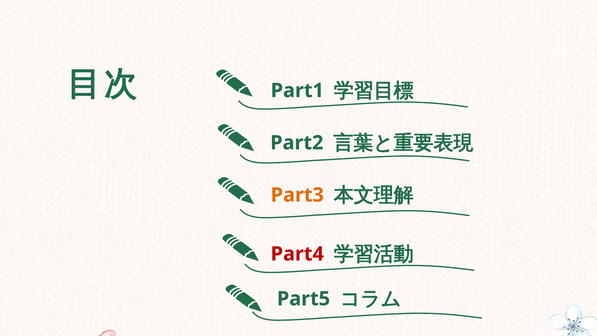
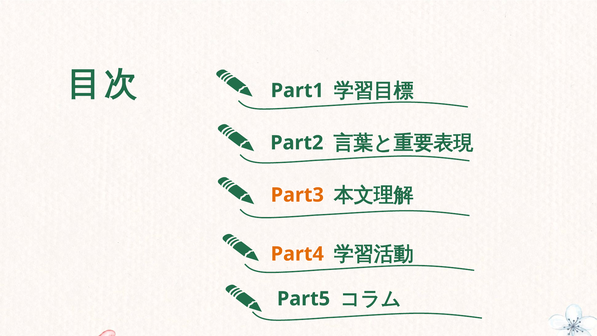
Part4 colour: red -> orange
